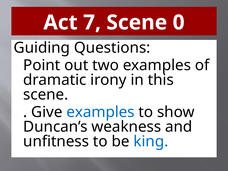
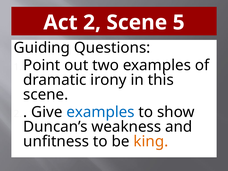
Act 7: 7 -> 2
0: 0 -> 5
king colour: blue -> orange
